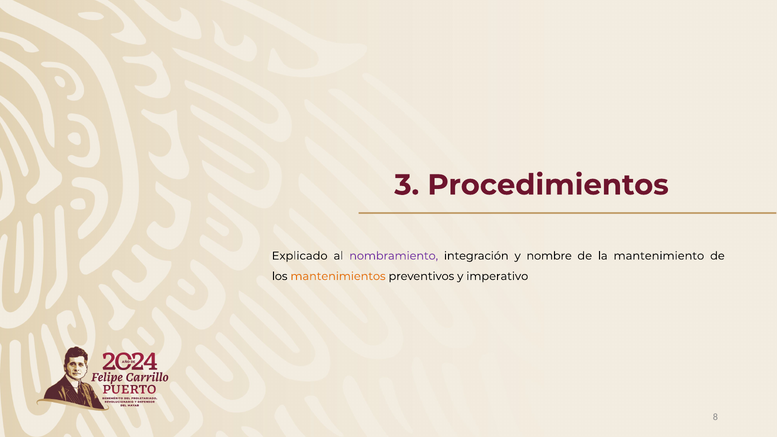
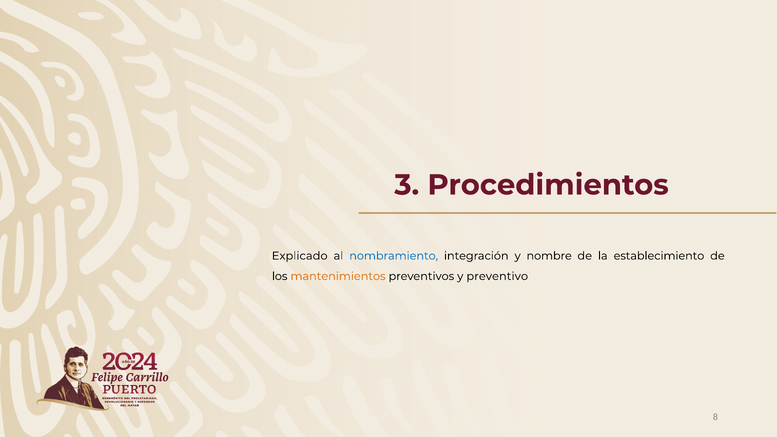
nombramiento colour: purple -> blue
mantenimiento: mantenimiento -> establecimiento
imperativo: imperativo -> preventivo
